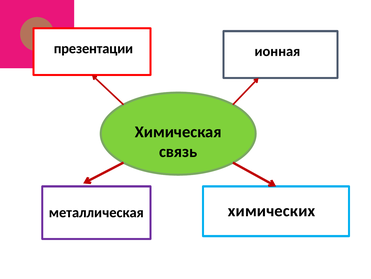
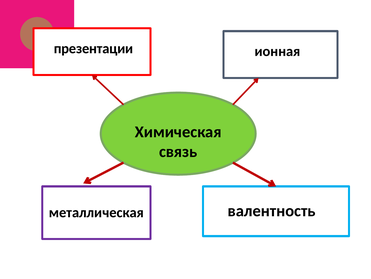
химических: химических -> валентность
